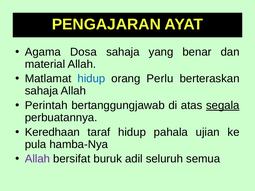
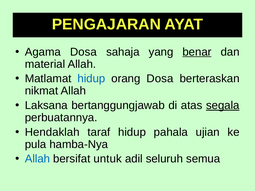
benar underline: none -> present
orang Perlu: Perlu -> Dosa
sahaja at (42, 91): sahaja -> nikmat
Perintah: Perintah -> Laksana
Keredhaan: Keredhaan -> Hendaklah
Allah at (37, 159) colour: purple -> blue
buruk: buruk -> untuk
